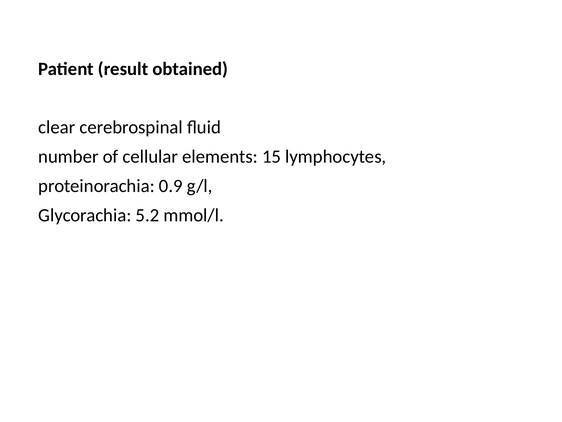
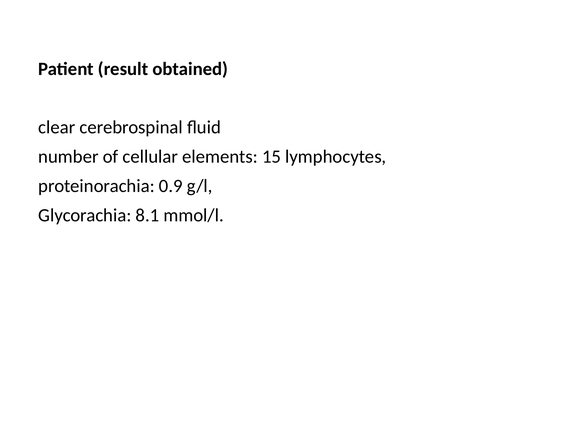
5.2: 5.2 -> 8.1
